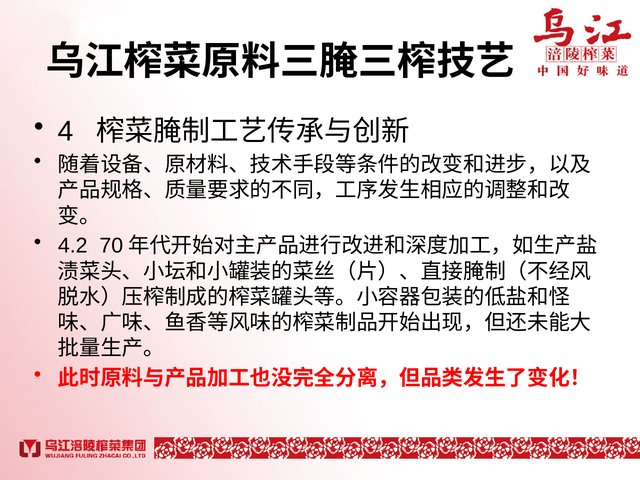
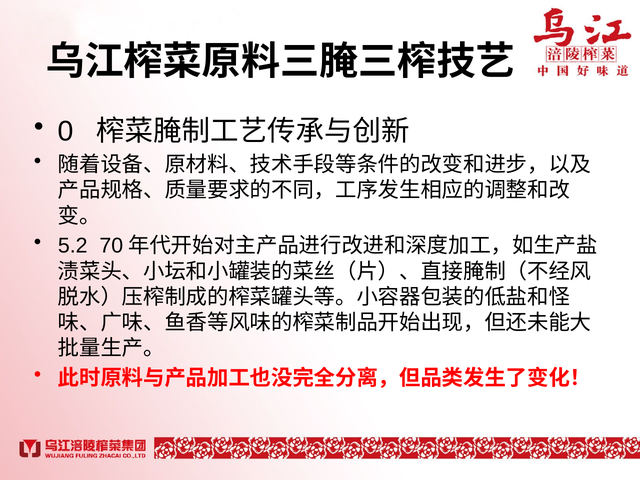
4: 4 -> 0
4.2: 4.2 -> 5.2
